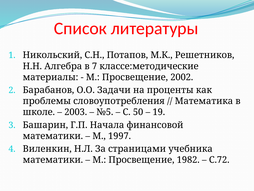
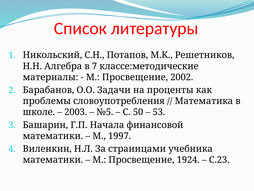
19: 19 -> 53
1982: 1982 -> 1924
С.72: С.72 -> С.23
